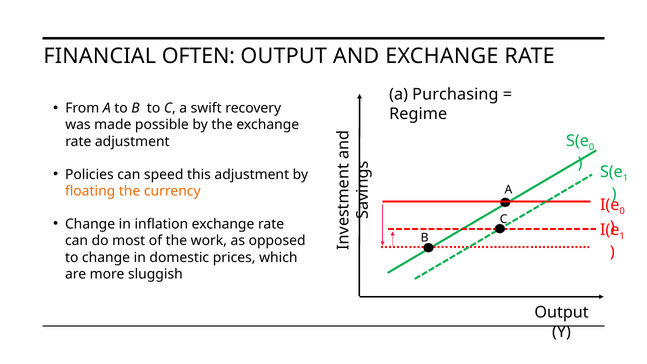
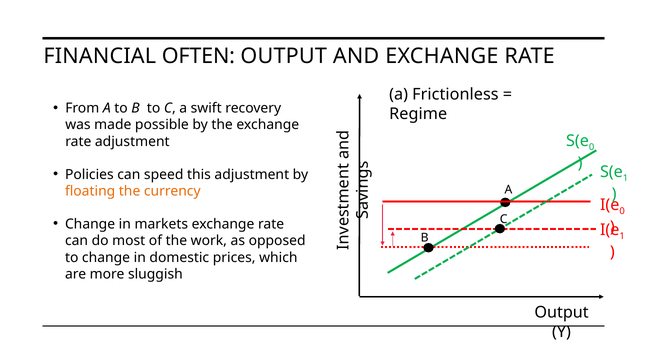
Purchasing: Purchasing -> Frictionless
inflation: inflation -> markets
